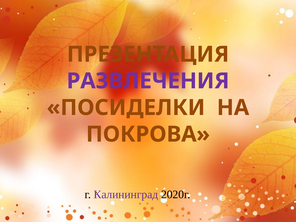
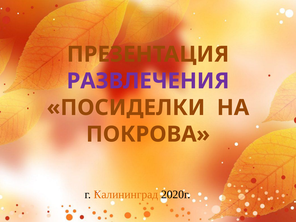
Калининград colour: purple -> orange
